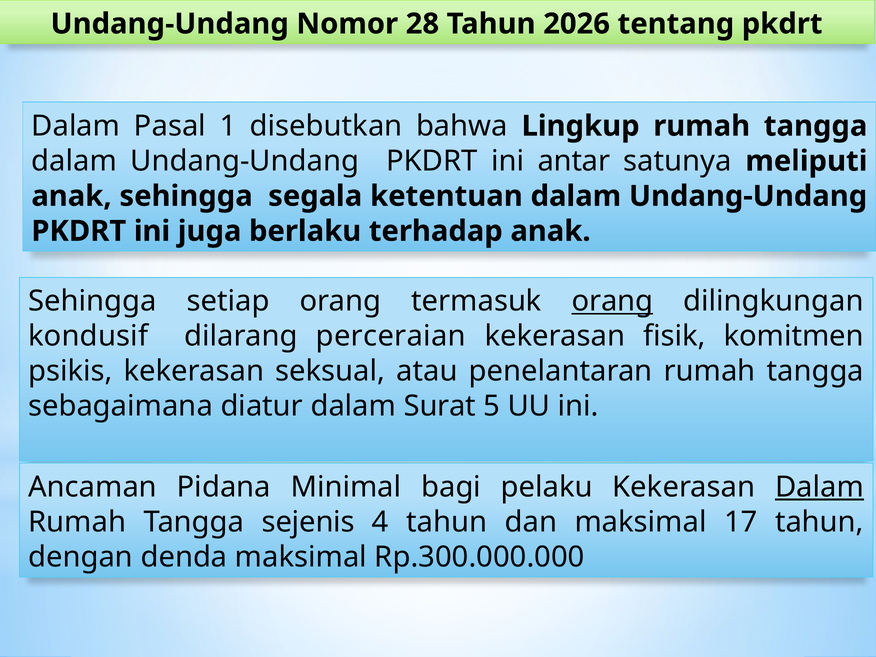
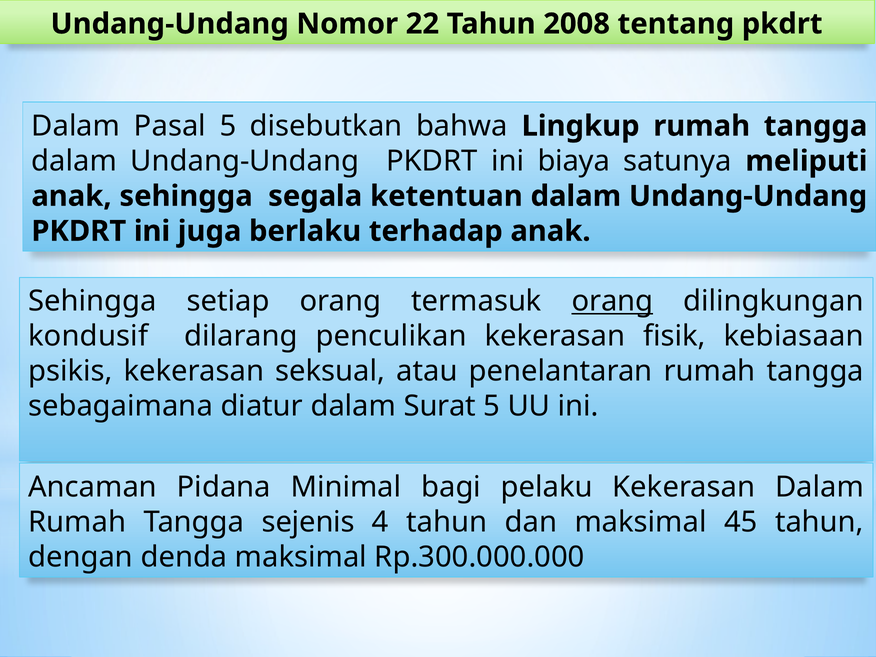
28: 28 -> 22
2026: 2026 -> 2008
Pasal 1: 1 -> 5
antar: antar -> biaya
perceraian: perceraian -> penculikan
komitmen: komitmen -> kebiasaan
Dalam at (820, 487) underline: present -> none
17: 17 -> 45
